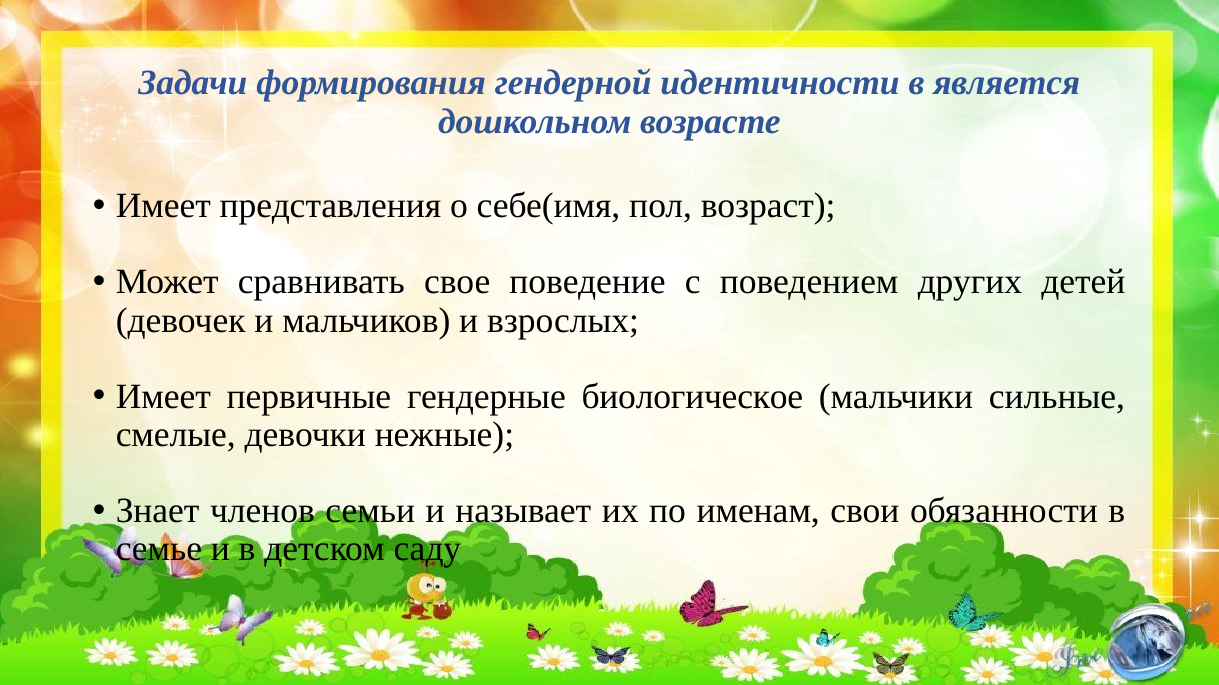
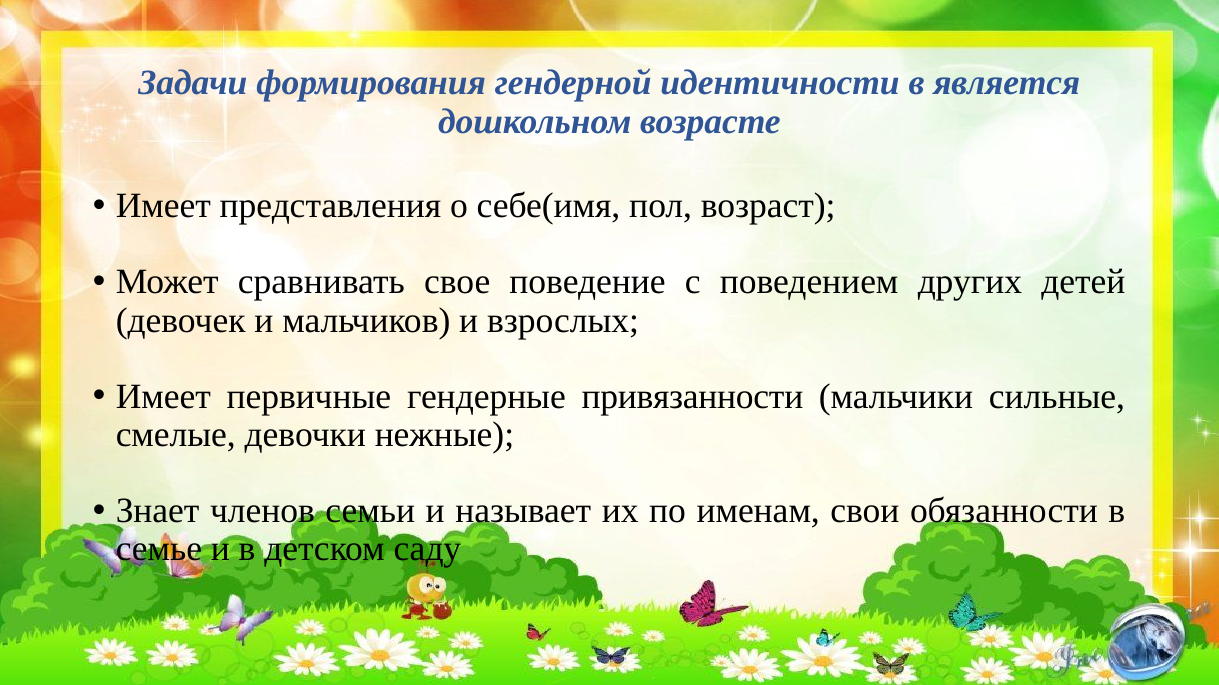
биологическое: биологическое -> привязанности
